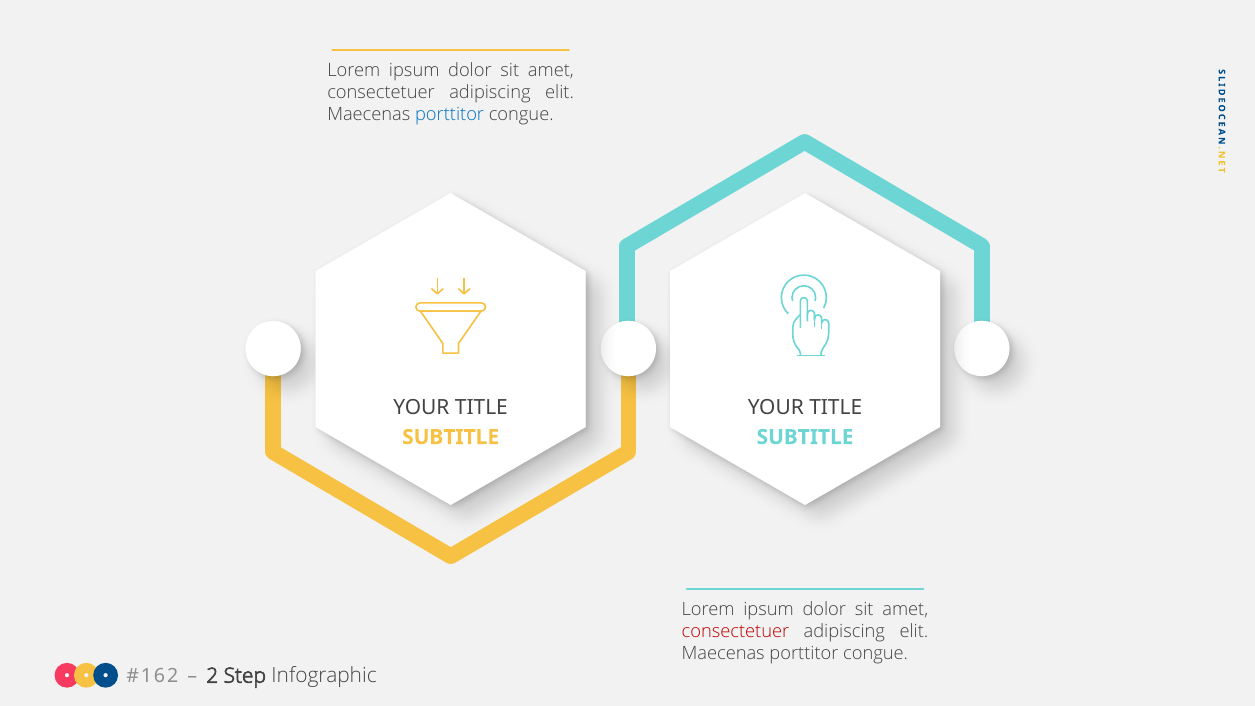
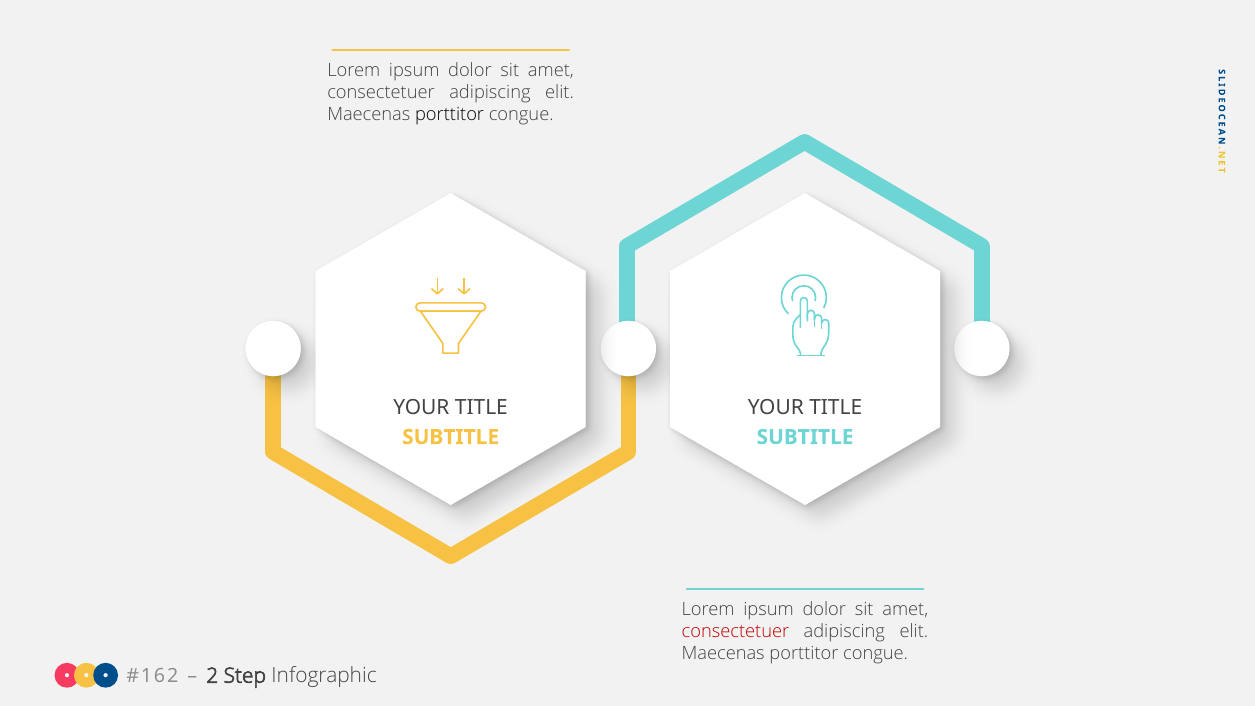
porttitor at (450, 115) colour: blue -> black
